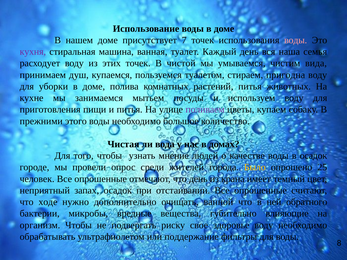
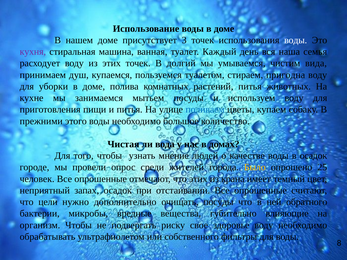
7: 7 -> 3
воды at (296, 40) colour: pink -> white
чистой: чистой -> долгий
поливаем colour: purple -> blue
что день: день -> этих
ходе: ходе -> цели
очищать ванной: ванной -> посуды
поддержание: поддержание -> собственного
